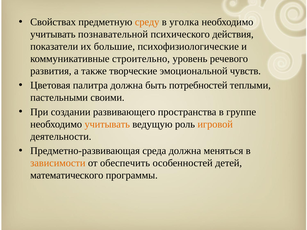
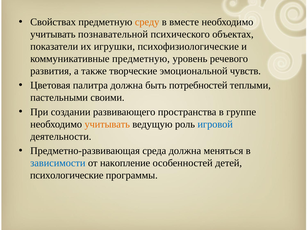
уголка: уголка -> вместе
действия: действия -> объектах
большие: большие -> игрушки
коммуникативные строительно: строительно -> предметную
игровой colour: orange -> blue
зависимости colour: orange -> blue
обеспечить: обеспечить -> накопление
математического: математического -> психологические
